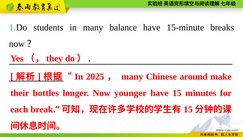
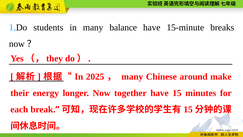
bottles: bottles -> energy
younger: younger -> together
